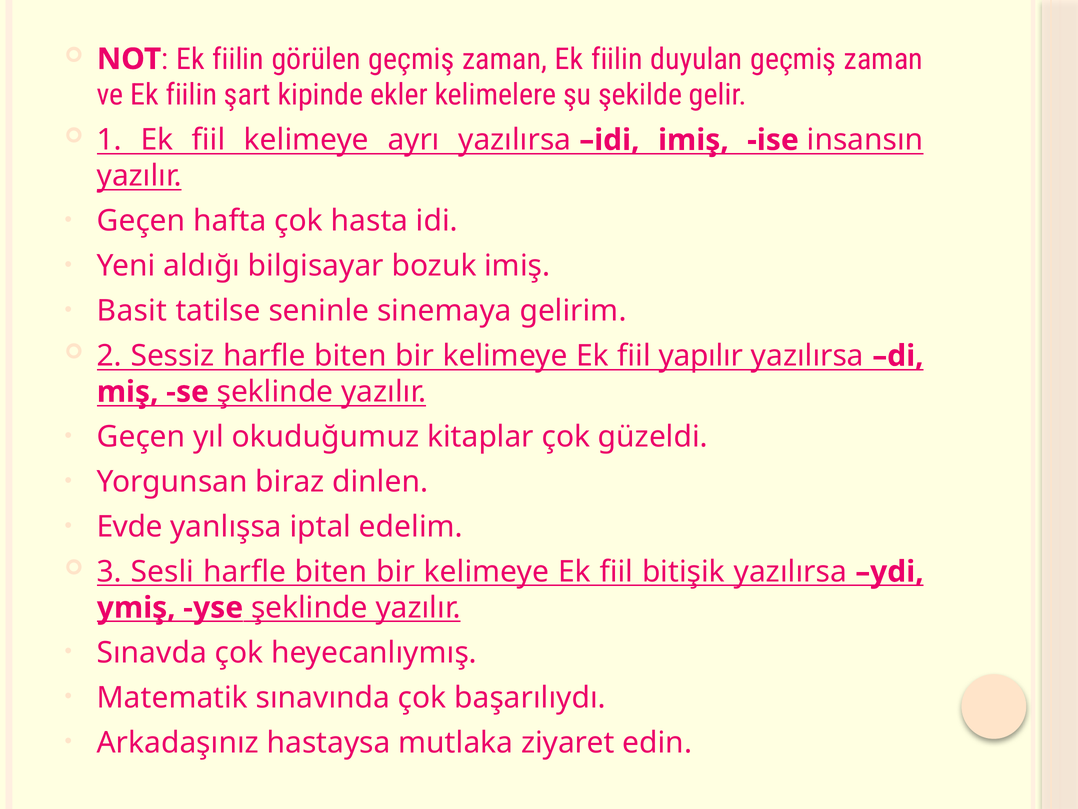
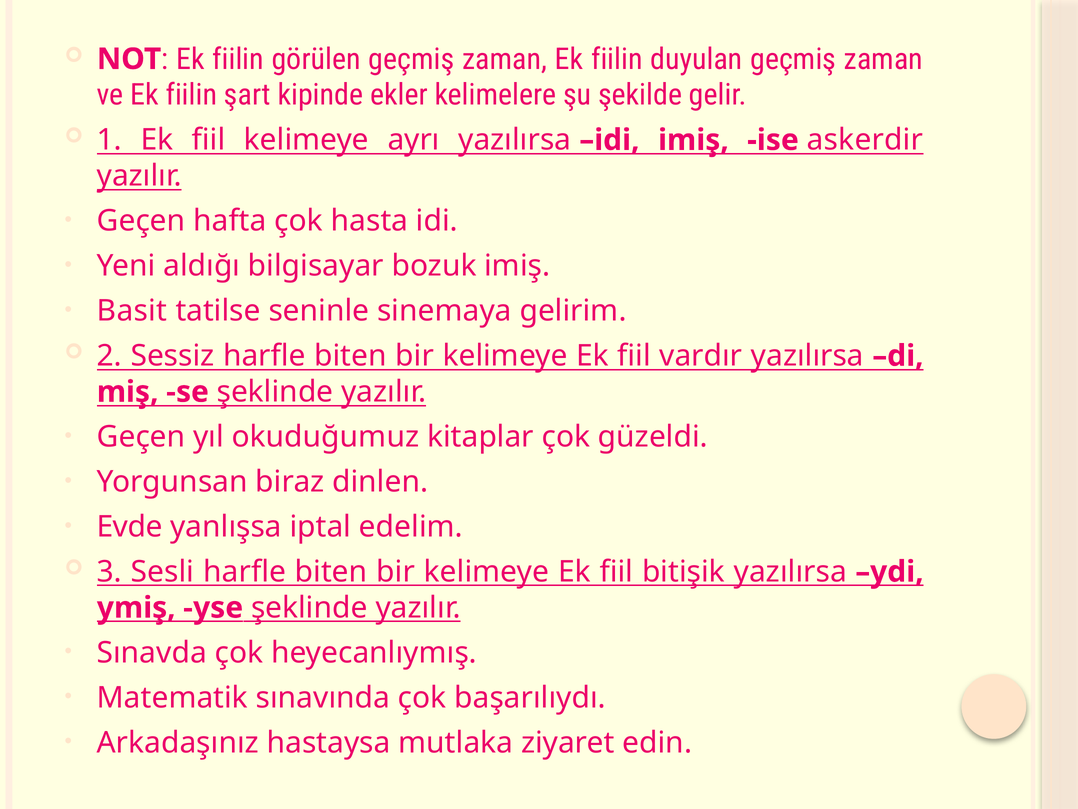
insansın: insansın -> askerdir
yapılır: yapılır -> vardır
